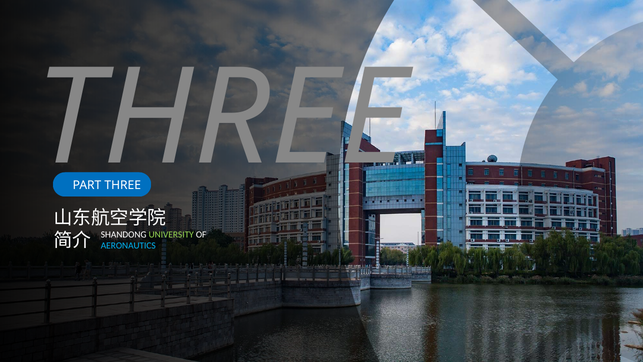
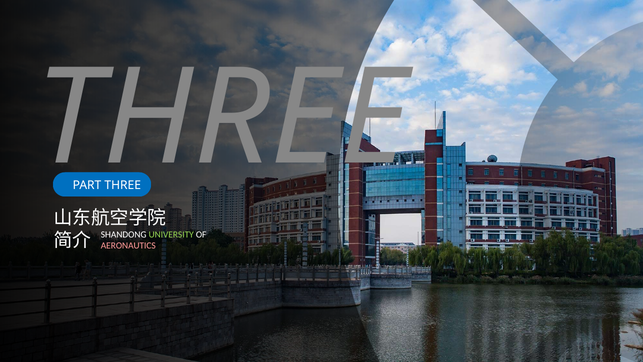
AERONAUTICS at (128, 246) colour: light blue -> pink
